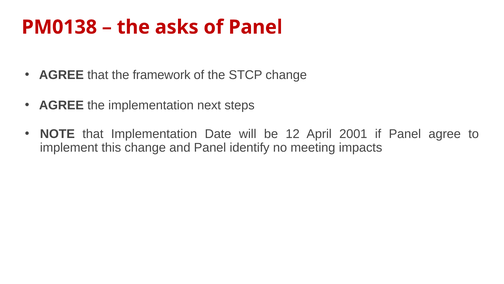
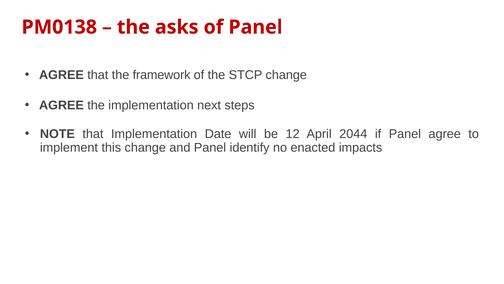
2001: 2001 -> 2044
meeting: meeting -> enacted
